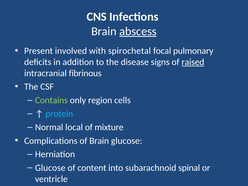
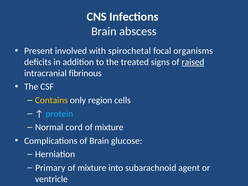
abscess underline: present -> none
pulmonary: pulmonary -> organisms
disease: disease -> treated
Contains colour: light green -> yellow
local: local -> cord
Glucose at (50, 168): Glucose -> Primary
content at (92, 168): content -> mixture
spinal: spinal -> agent
